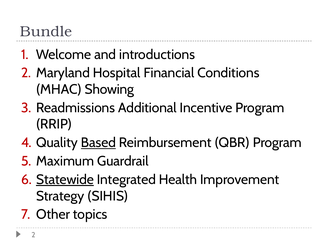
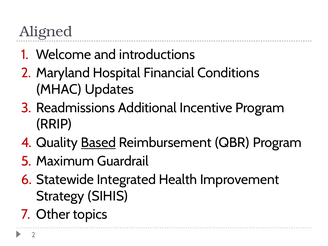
Bundle: Bundle -> Aligned
Showing: Showing -> Updates
Statewide underline: present -> none
